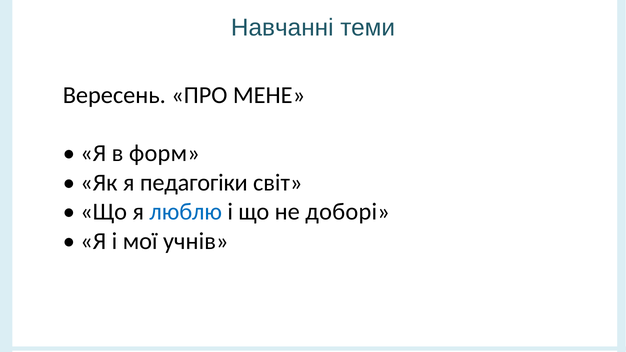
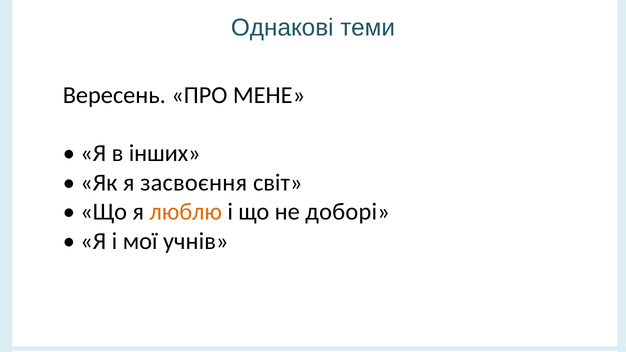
Навчанні: Навчанні -> Однакові
форм: форм -> інших
педагогіки: педагогіки -> засвоєння
люблю colour: blue -> orange
